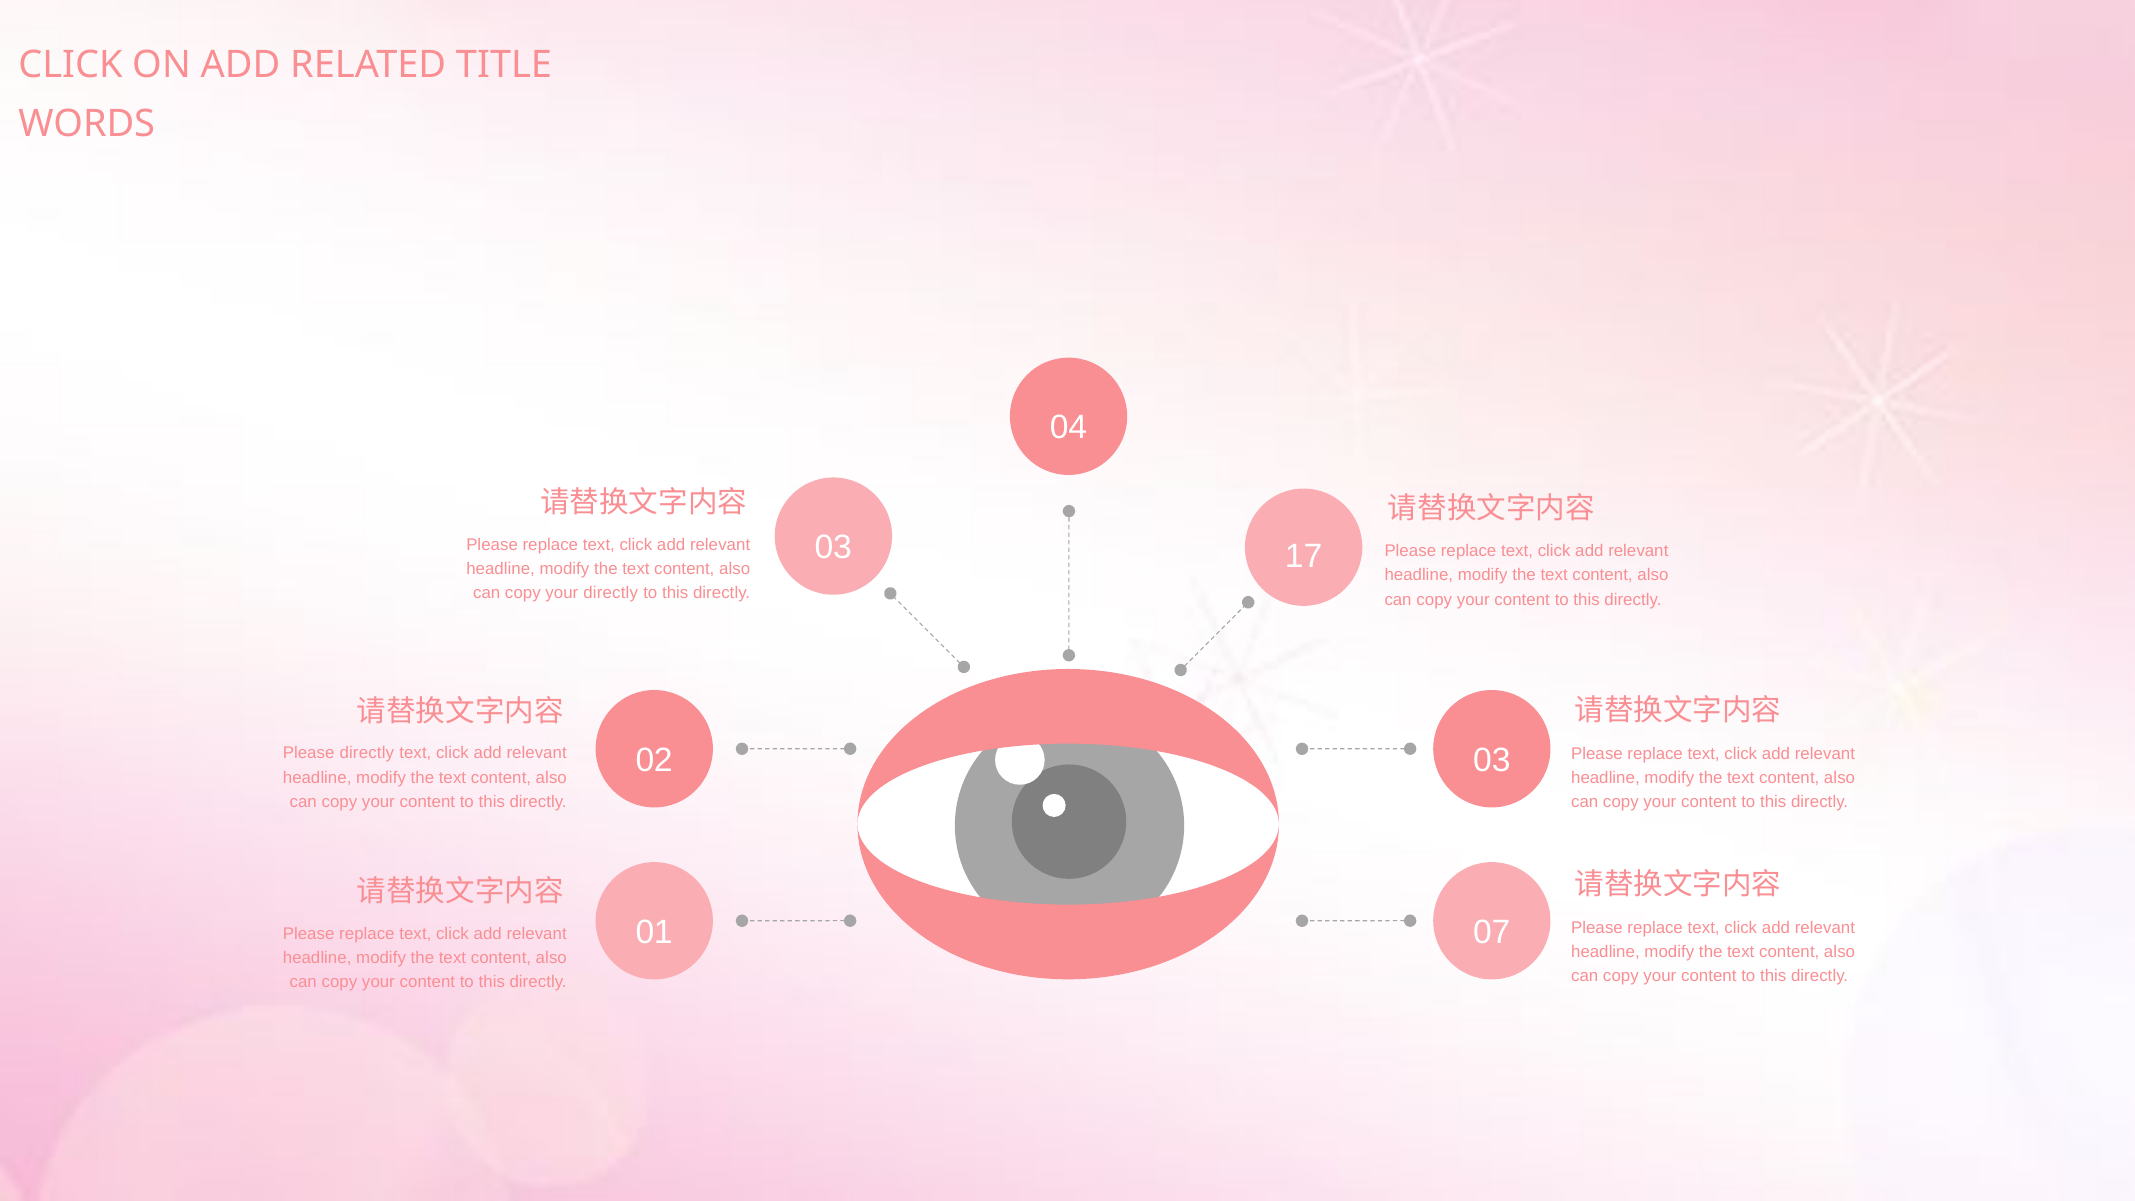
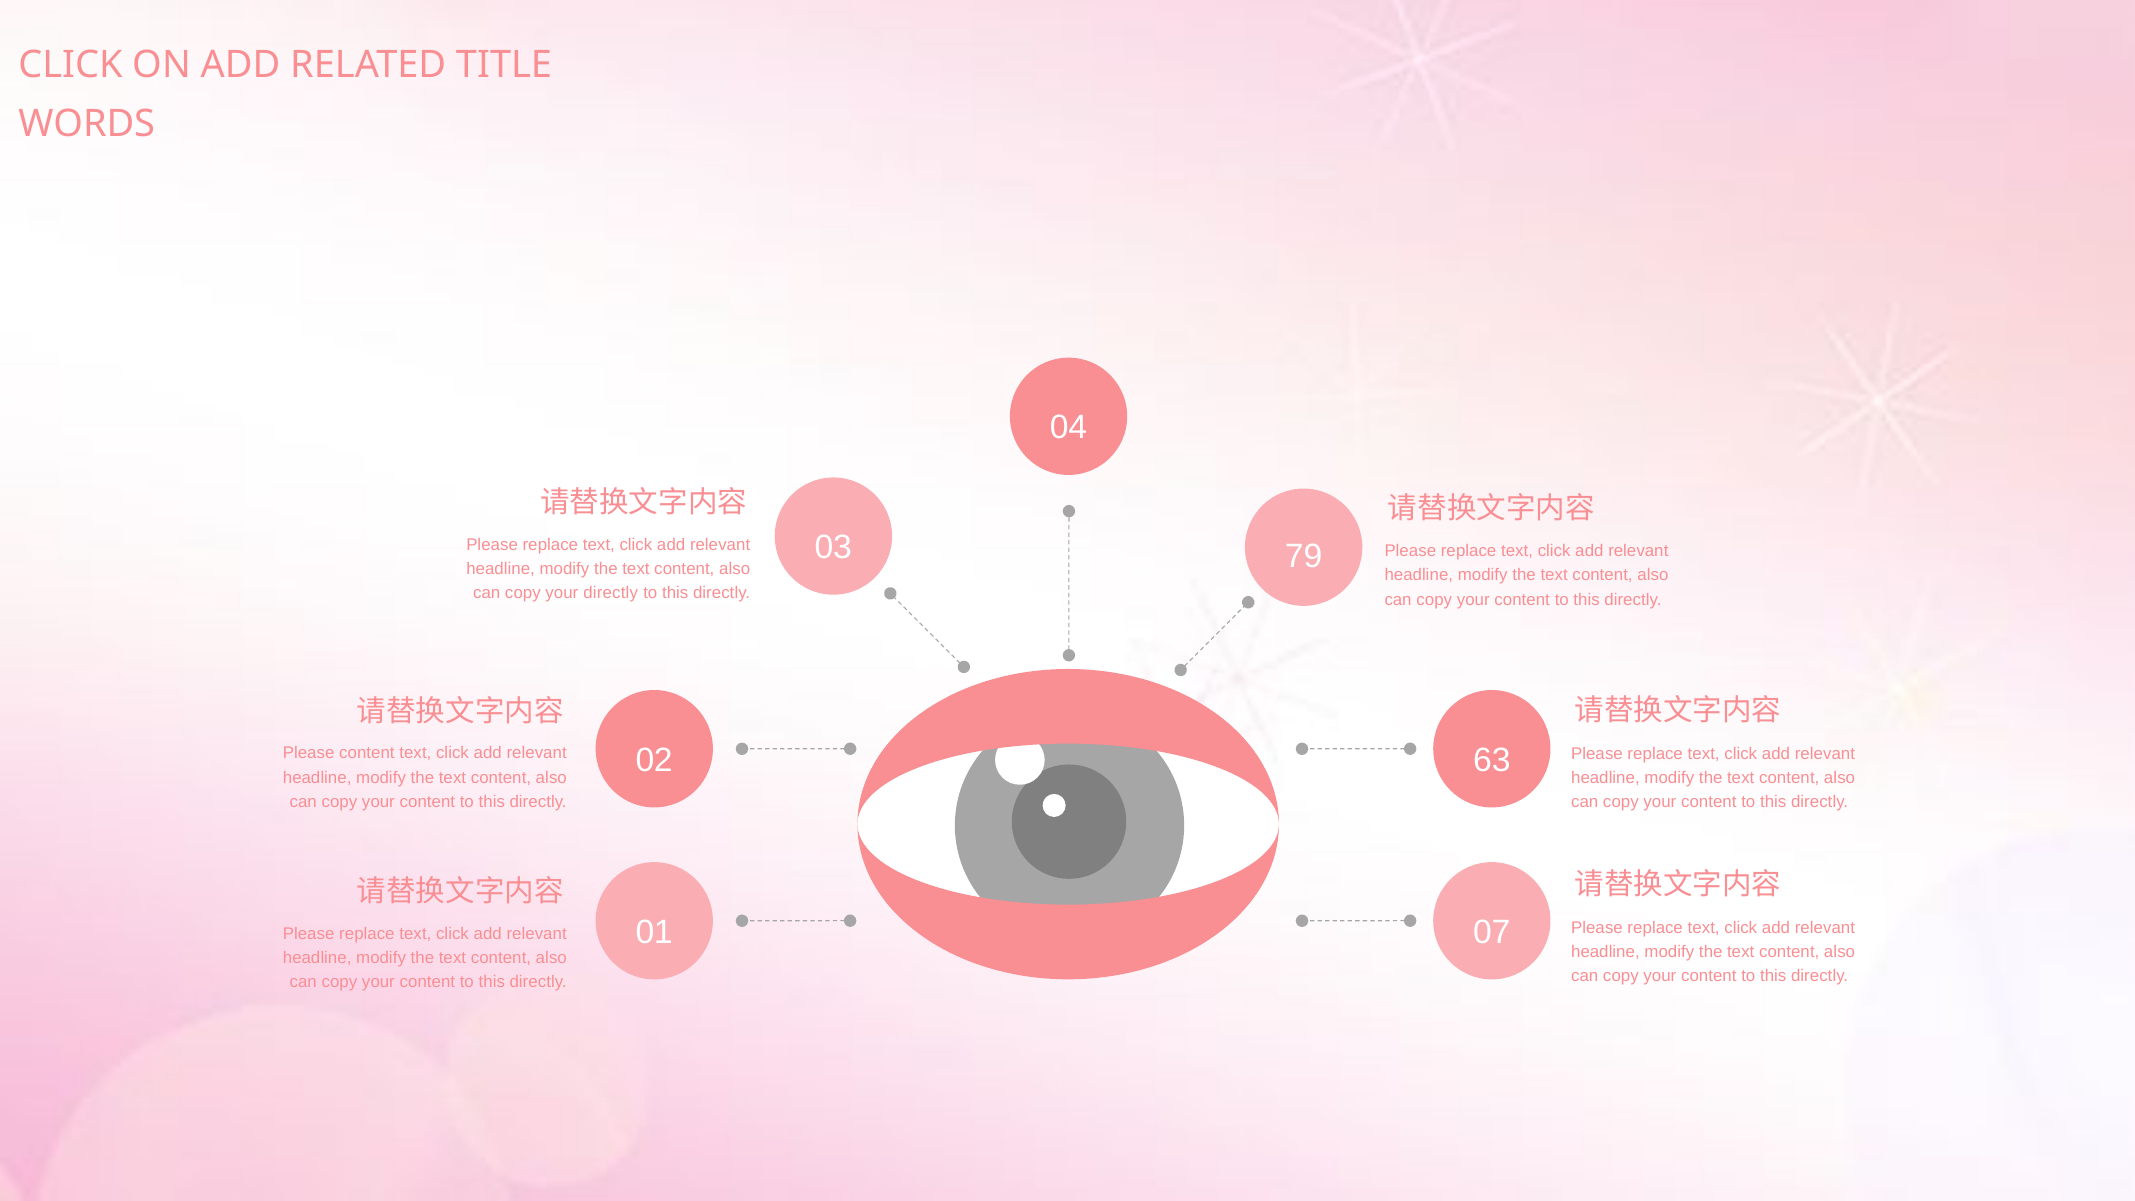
17: 17 -> 79
02 03: 03 -> 63
Please directly: directly -> content
